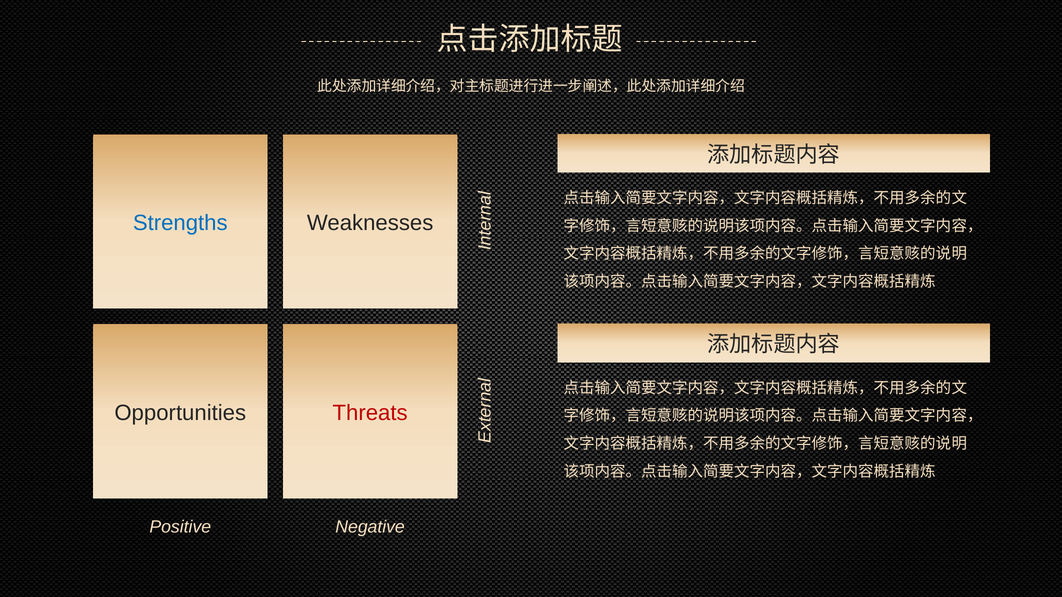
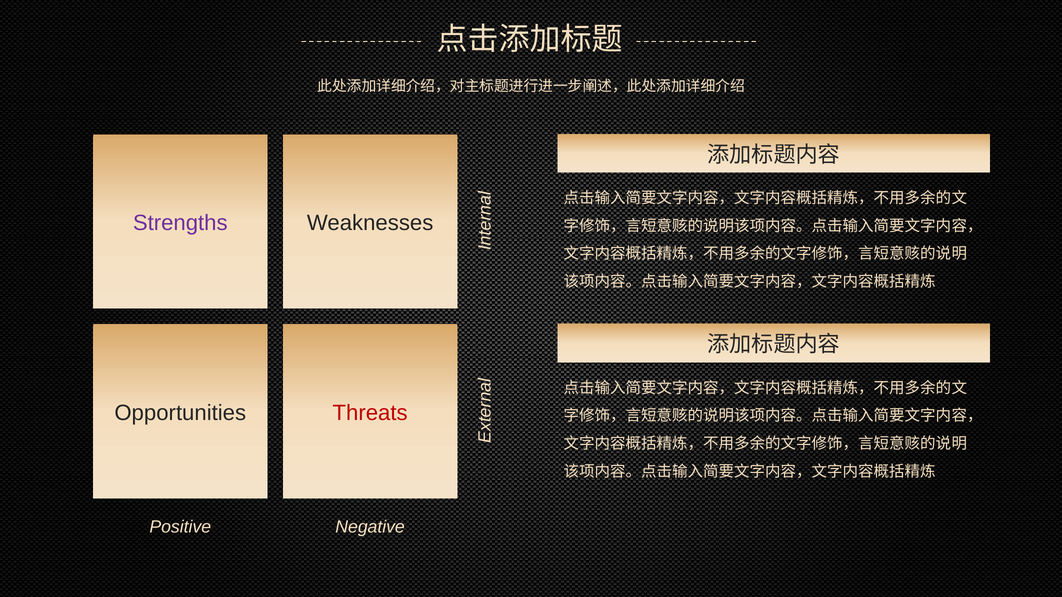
Strengths colour: blue -> purple
